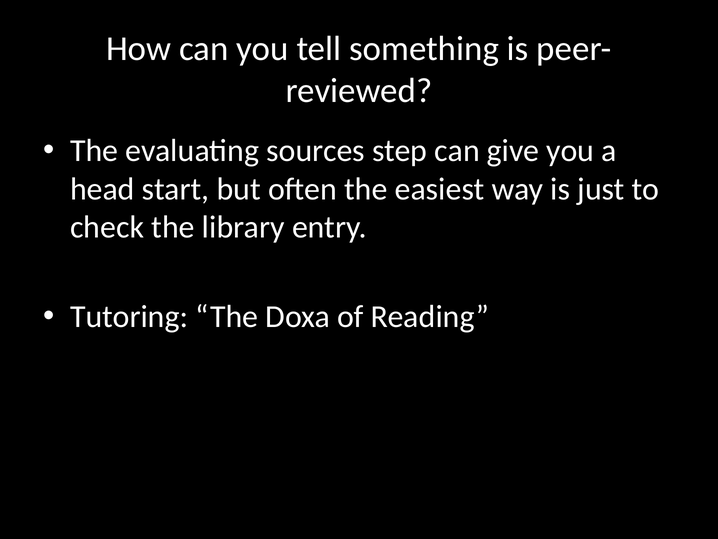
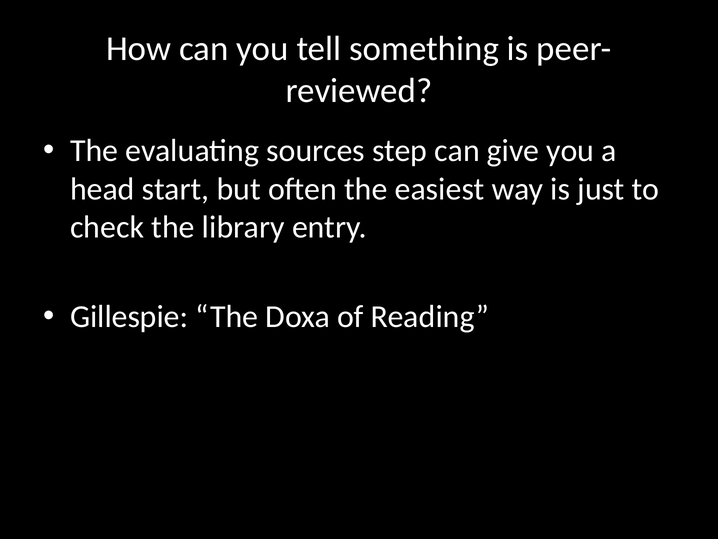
Tutoring: Tutoring -> Gillespie
